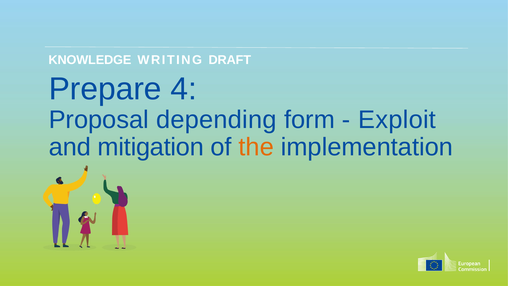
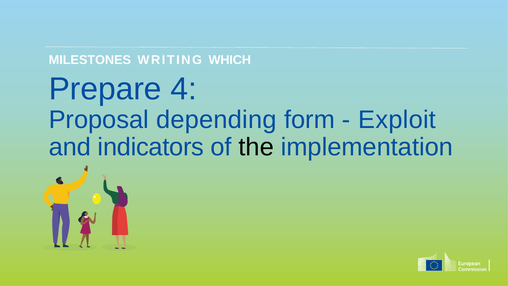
KNOWLEDGE: KNOWLEDGE -> MILESTONES
DRAFT: DRAFT -> WHICH
mitigation: mitigation -> indicators
the colour: orange -> black
